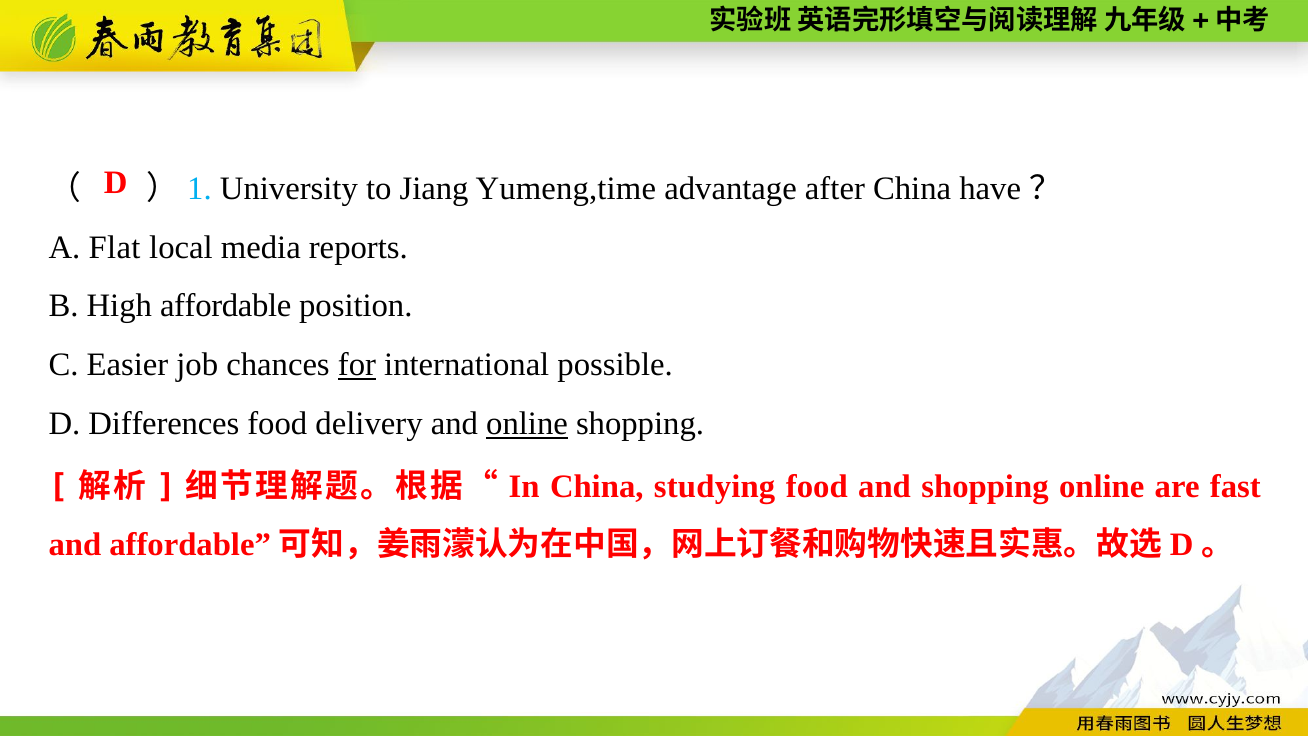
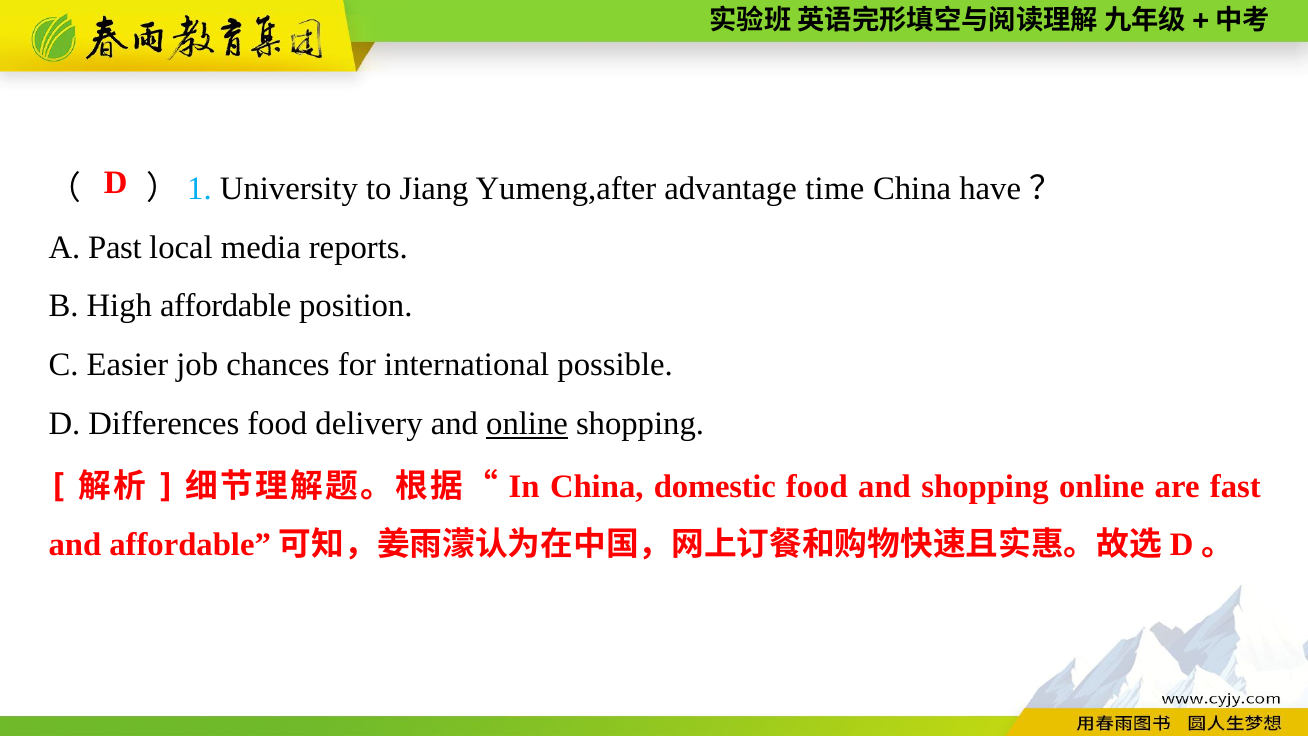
Yumeng,time: Yumeng,time -> Yumeng,after
after: after -> time
Flat: Flat -> Past
for underline: present -> none
studying: studying -> domestic
